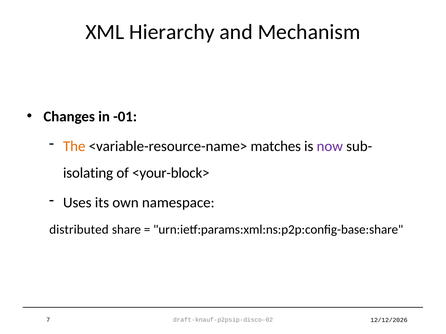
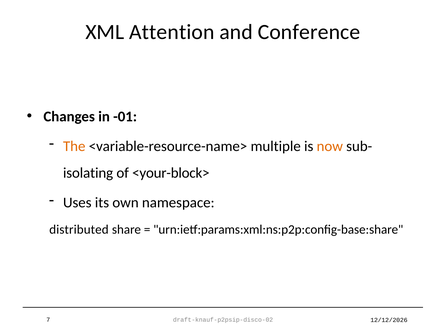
Hierarchy: Hierarchy -> Attention
Mechanism: Mechanism -> Conference
matches: matches -> multiple
now colour: purple -> orange
